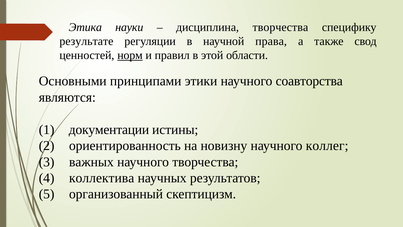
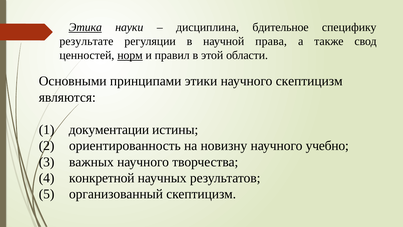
Этика underline: none -> present
дисциплина творчества: творчества -> бдительное
научного соавторства: соавторства -> скептицизм
коллег: коллег -> учебно
коллектива: коллектива -> конкретной
